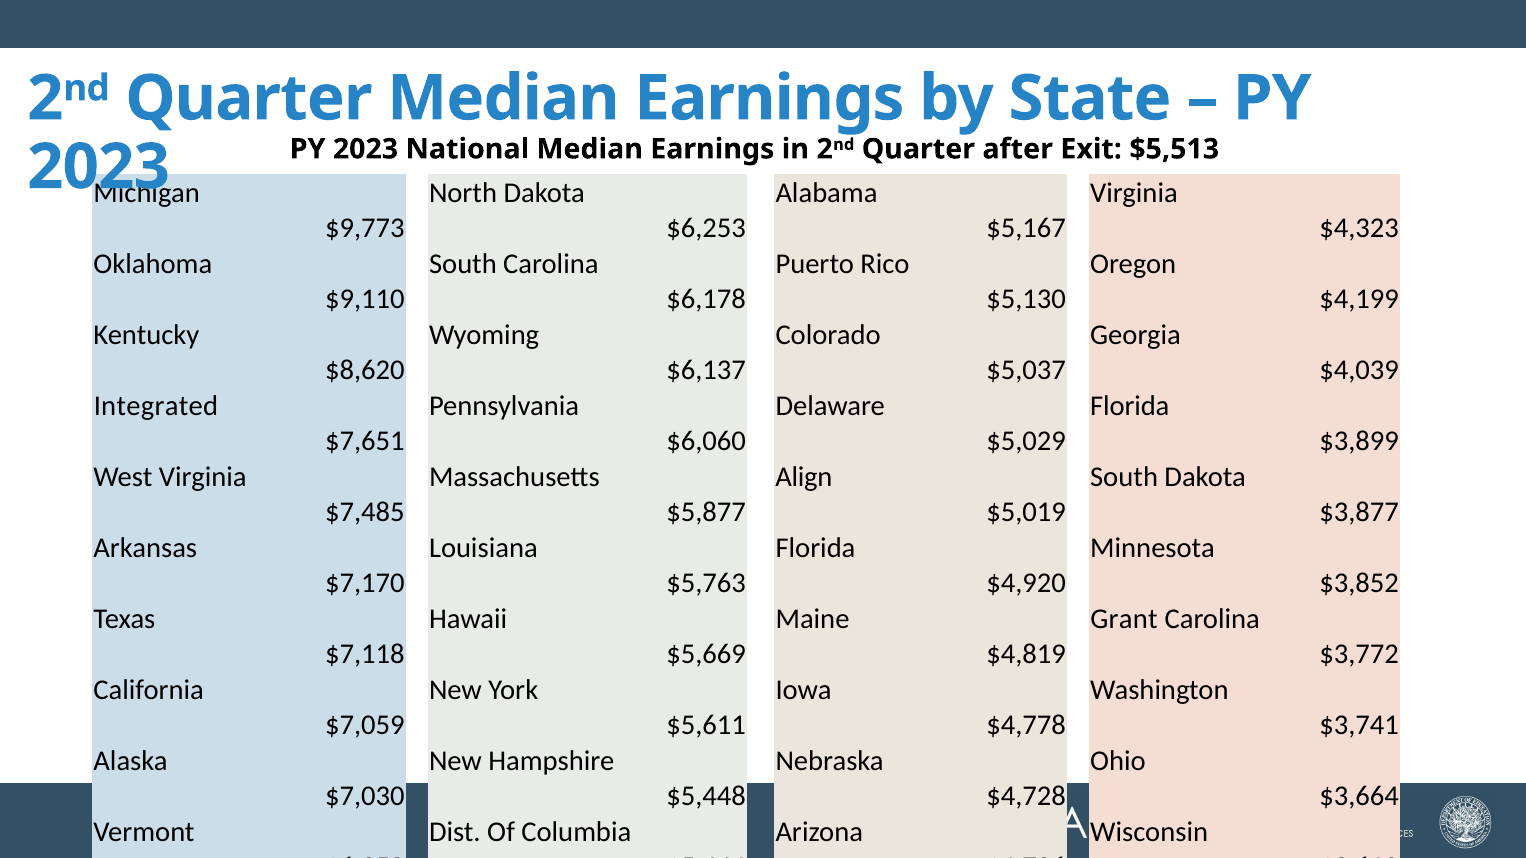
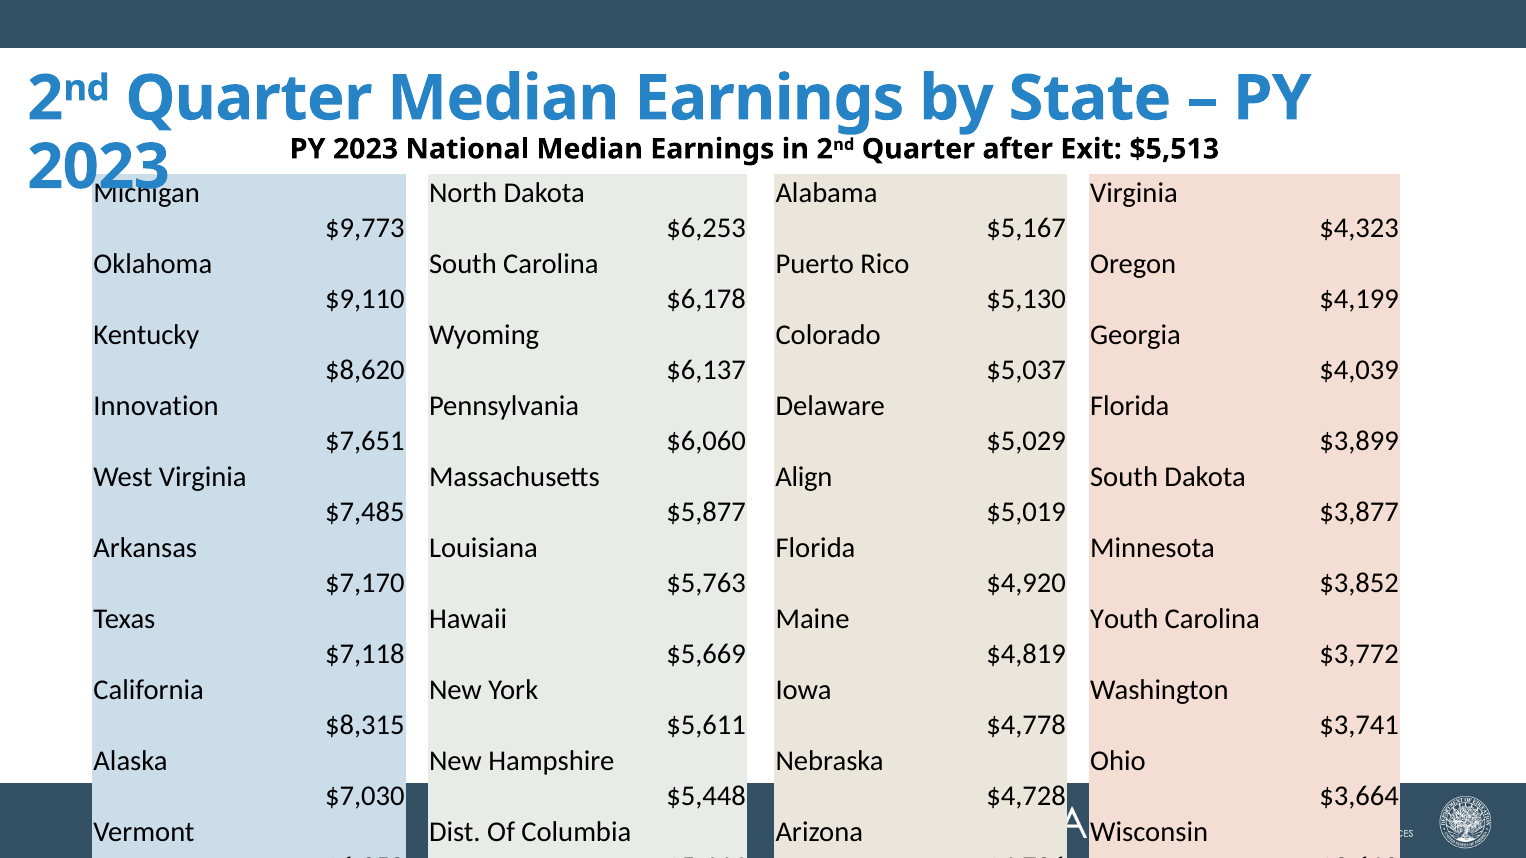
Integrated: Integrated -> Innovation
Grant: Grant -> Youth
$7,059: $7,059 -> $8,315
